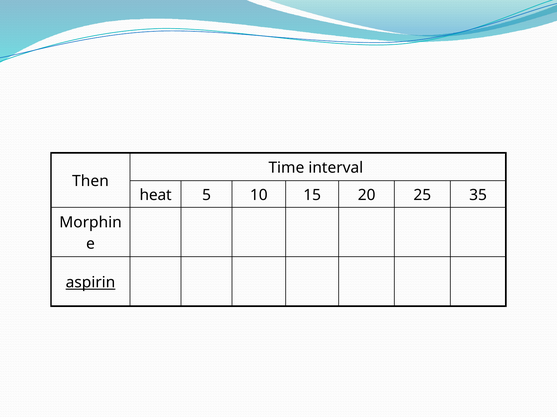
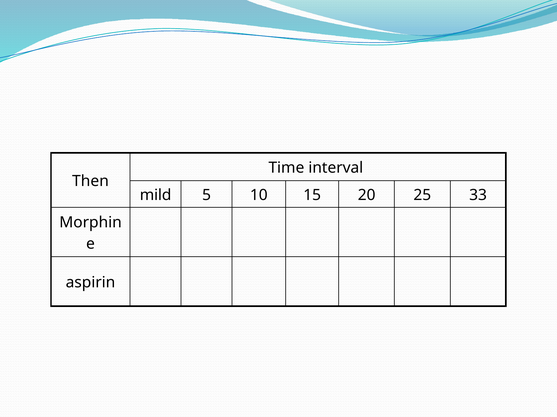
heat: heat -> mild
35: 35 -> 33
aspirin underline: present -> none
